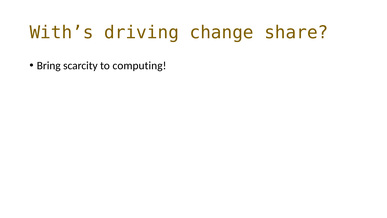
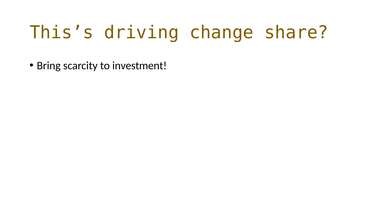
With’s: With’s -> This’s
computing: computing -> investment
